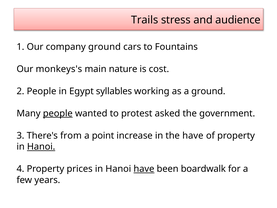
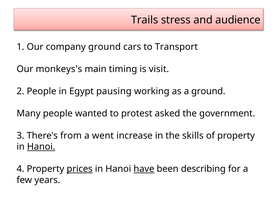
Fountains: Fountains -> Transport
nature: nature -> timing
cost: cost -> visit
syllables: syllables -> pausing
people at (58, 113) underline: present -> none
point: point -> went
the have: have -> skills
prices underline: none -> present
boardwalk: boardwalk -> describing
